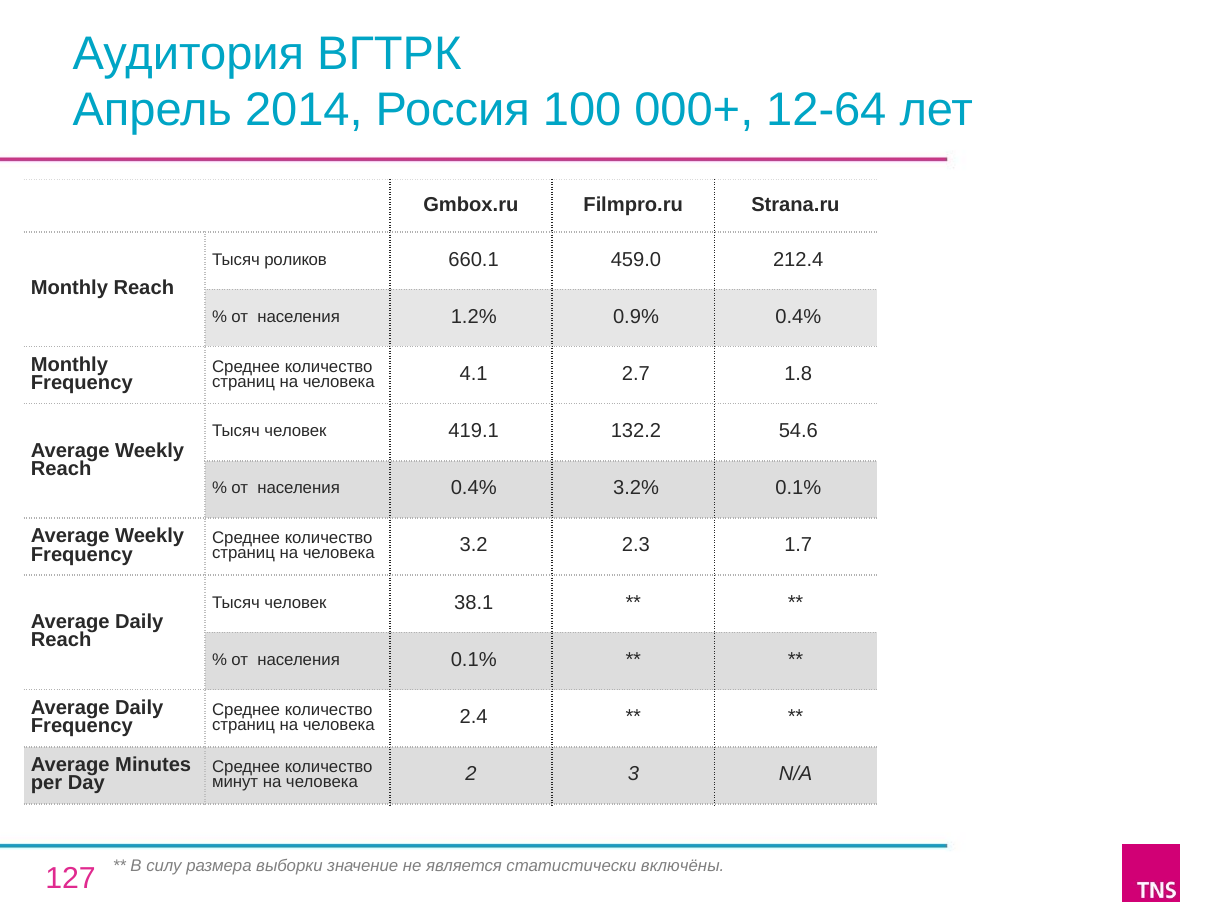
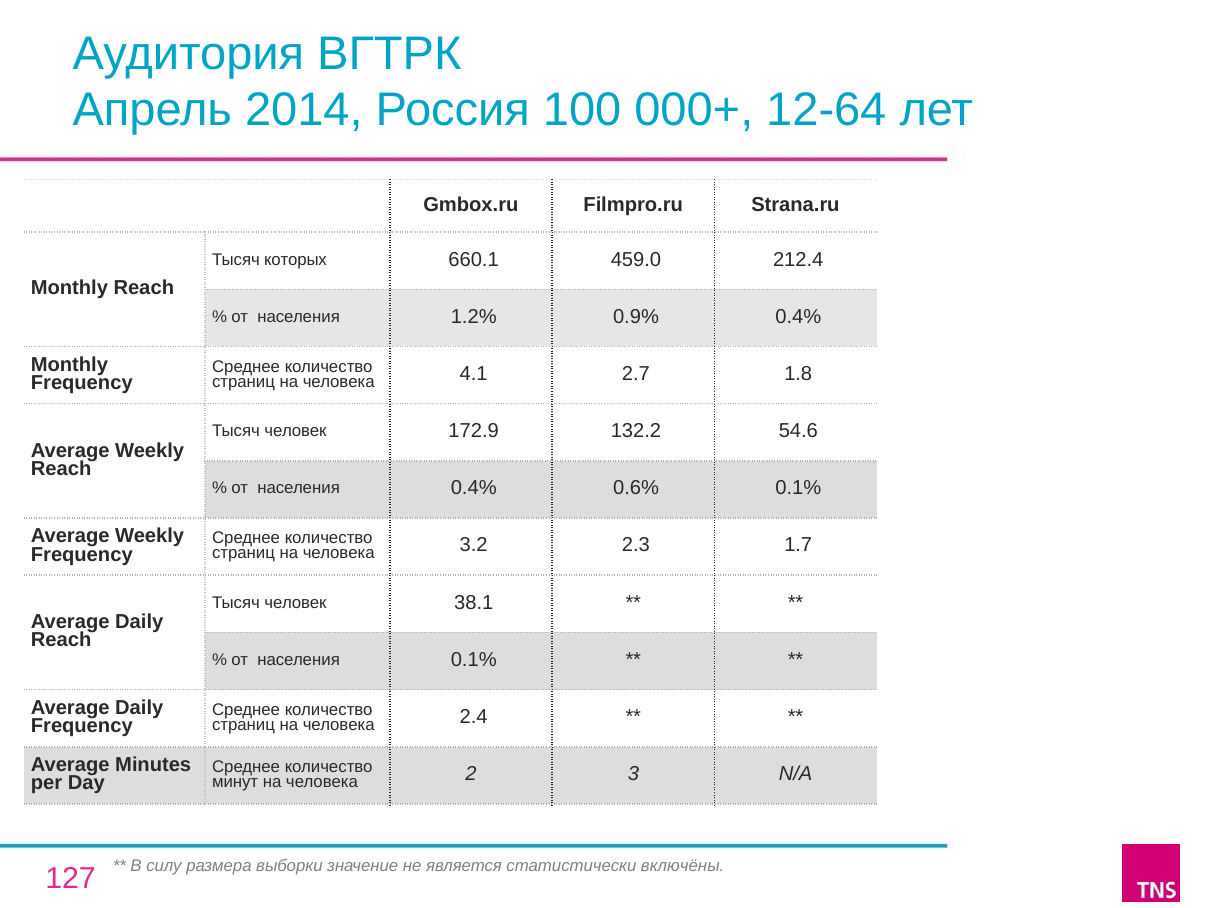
роликов: роликов -> которых
419.1: 419.1 -> 172.9
3.2%: 3.2% -> 0.6%
